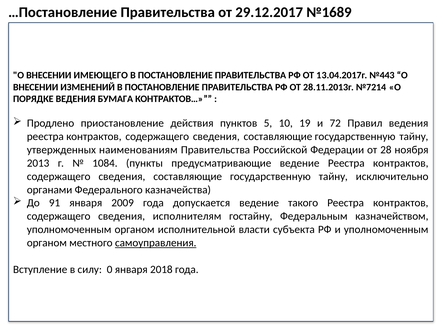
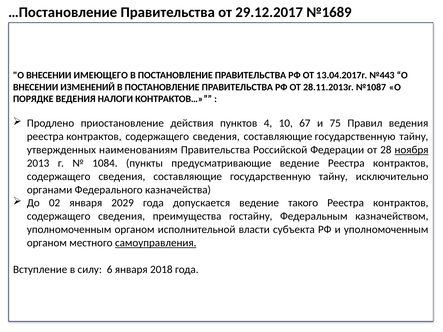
№7214: №7214 -> №1087
БУМАГА: БУМАГА -> НАЛОГИ
5: 5 -> 4
19: 19 -> 67
72: 72 -> 75
ноября underline: none -> present
91: 91 -> 02
2009: 2009 -> 2029
исполнителям: исполнителям -> преимущества
0: 0 -> 6
